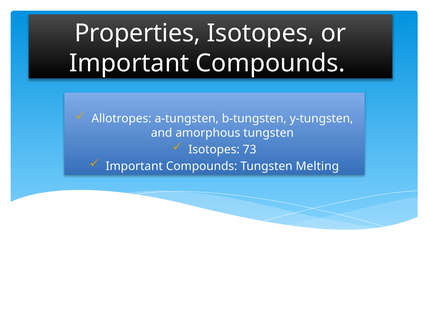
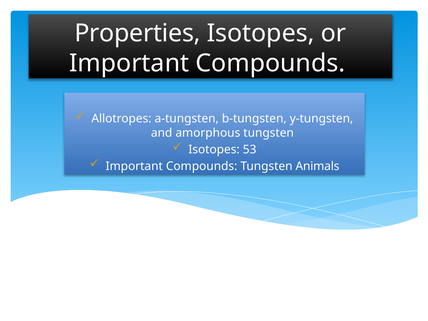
73: 73 -> 53
Melting: Melting -> Animals
